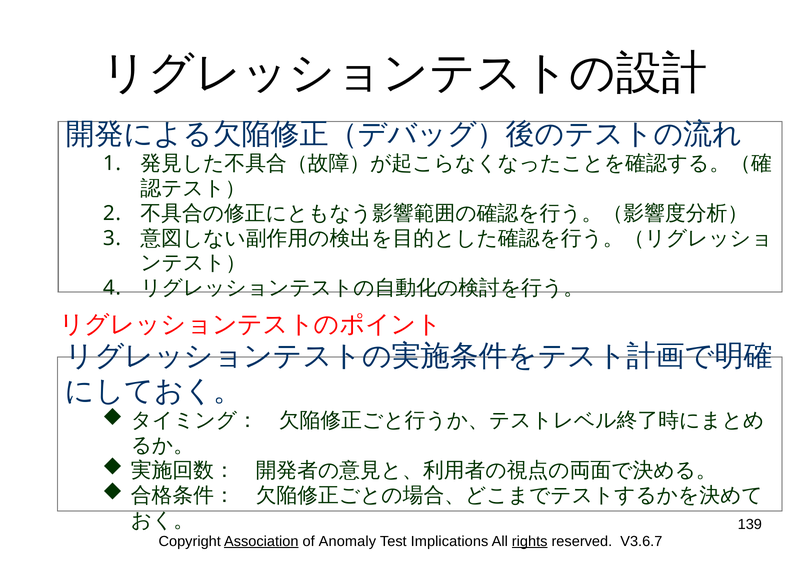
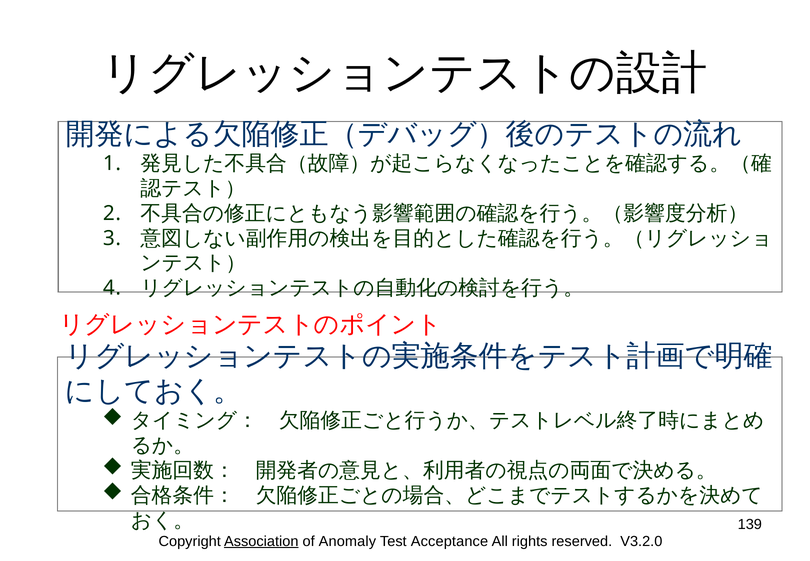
Implications: Implications -> Acceptance
rights underline: present -> none
V3.6.7: V3.6.7 -> V3.2.0
